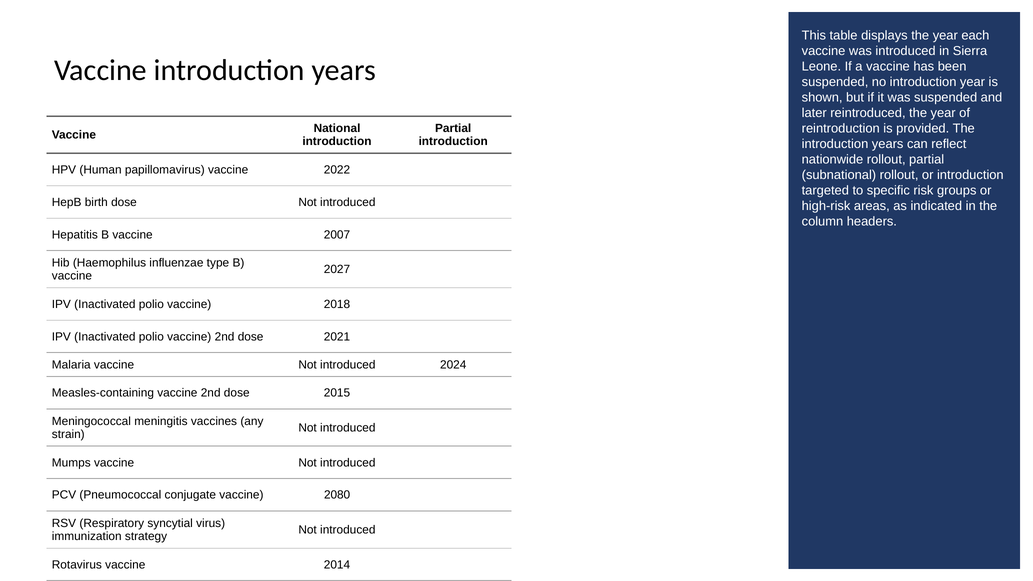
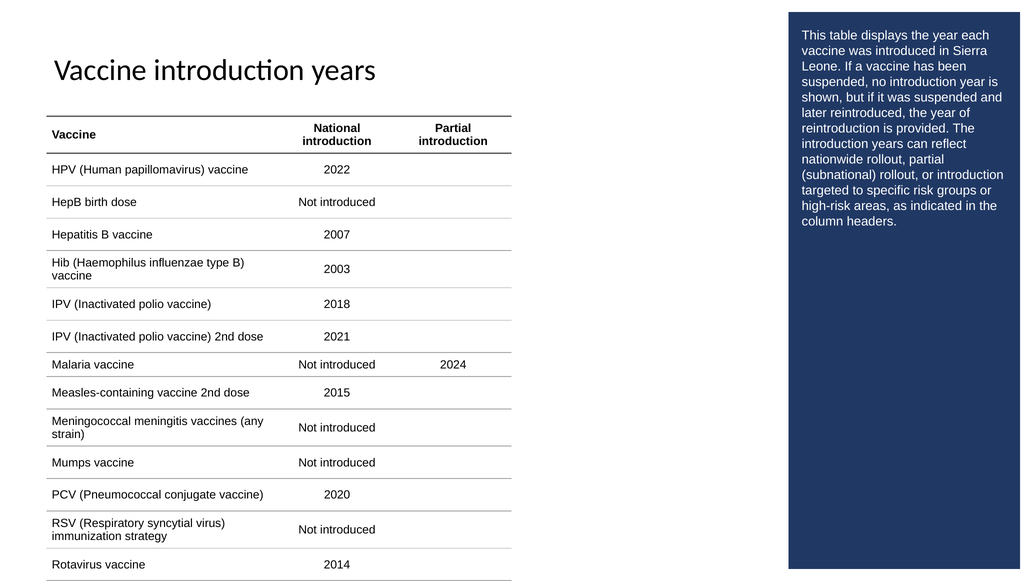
2027: 2027 -> 2003
2080: 2080 -> 2020
